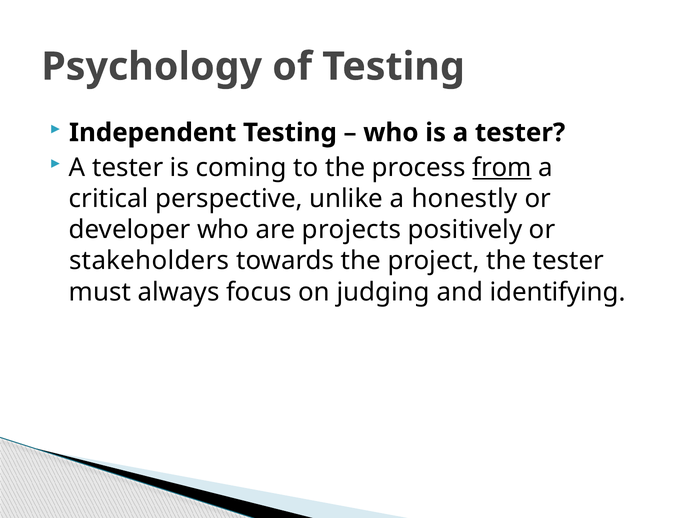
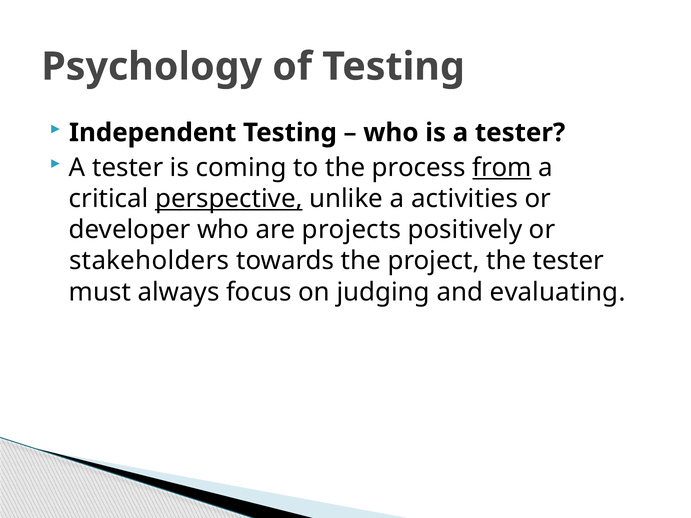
perspective underline: none -> present
honestly: honestly -> activities
identifying: identifying -> evaluating
